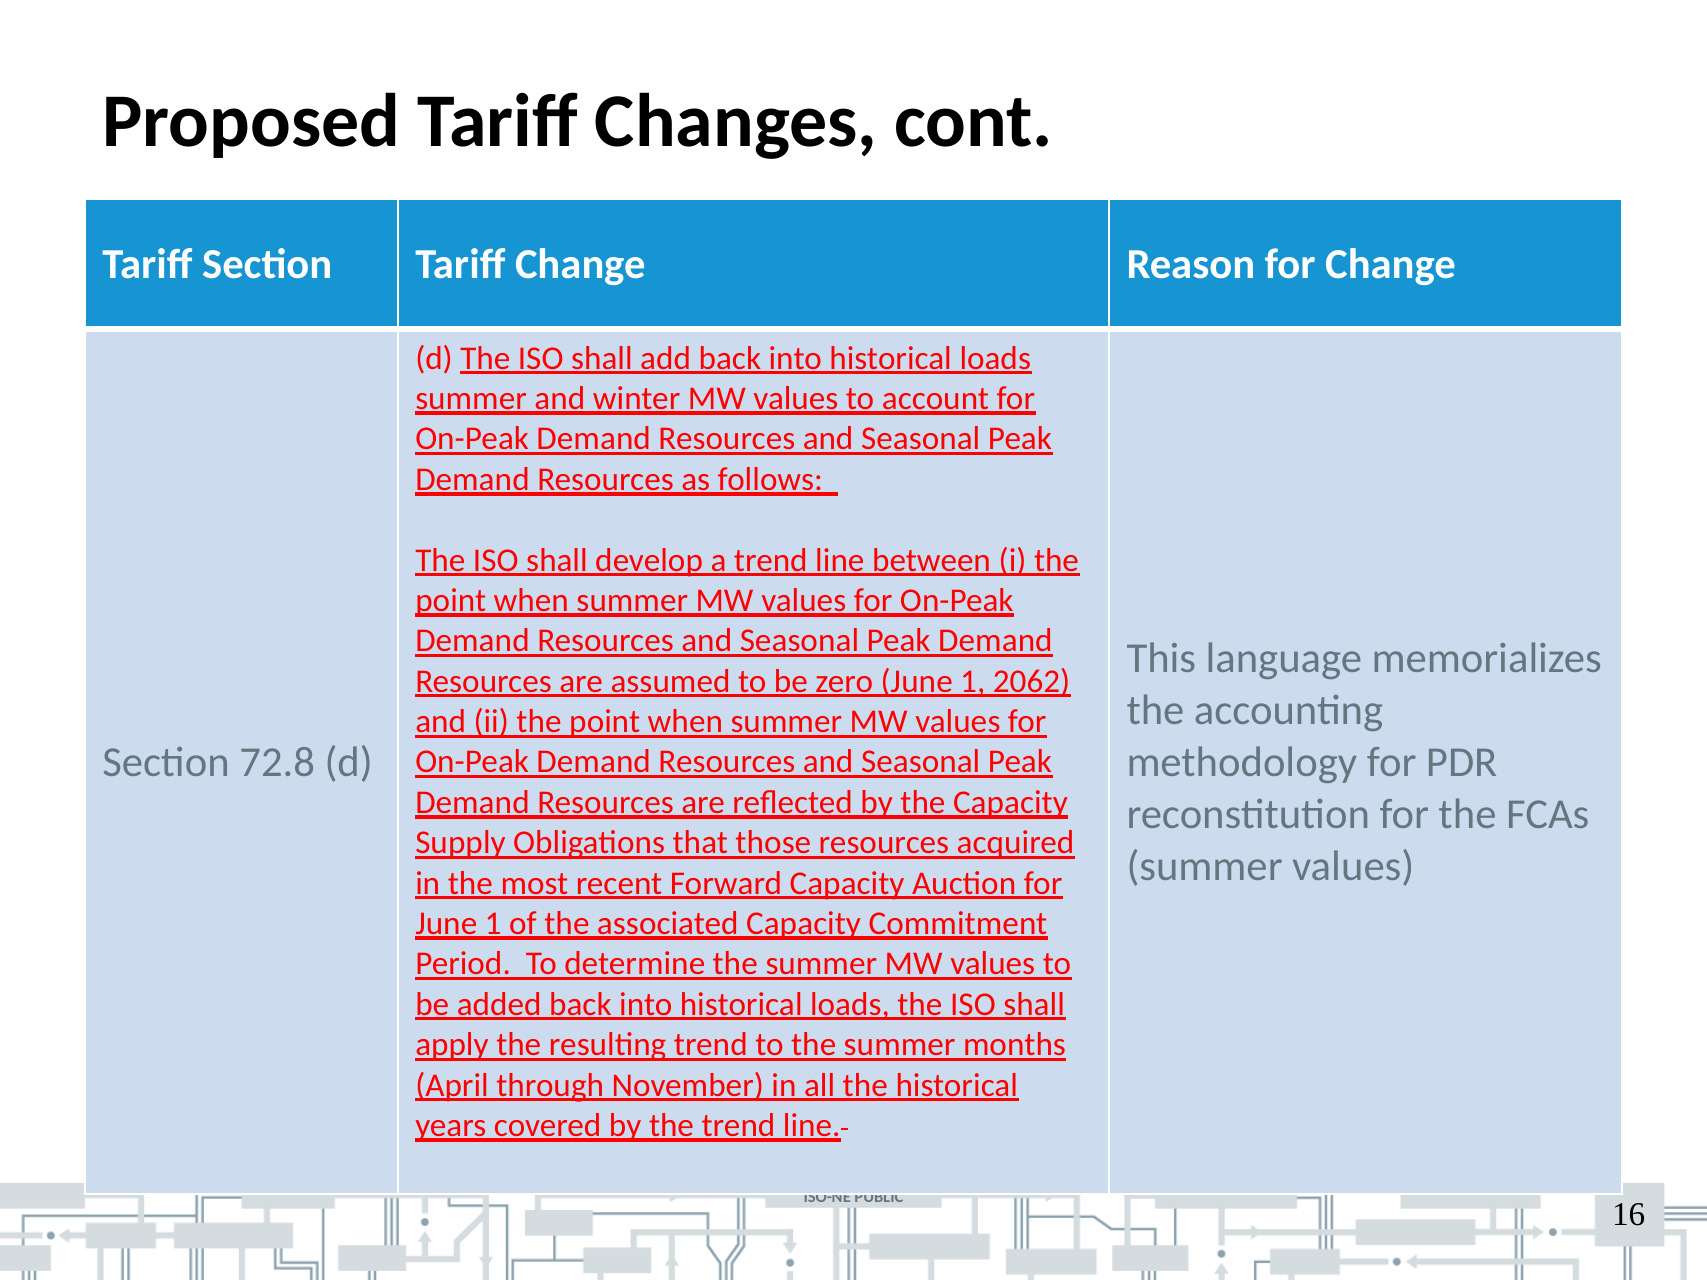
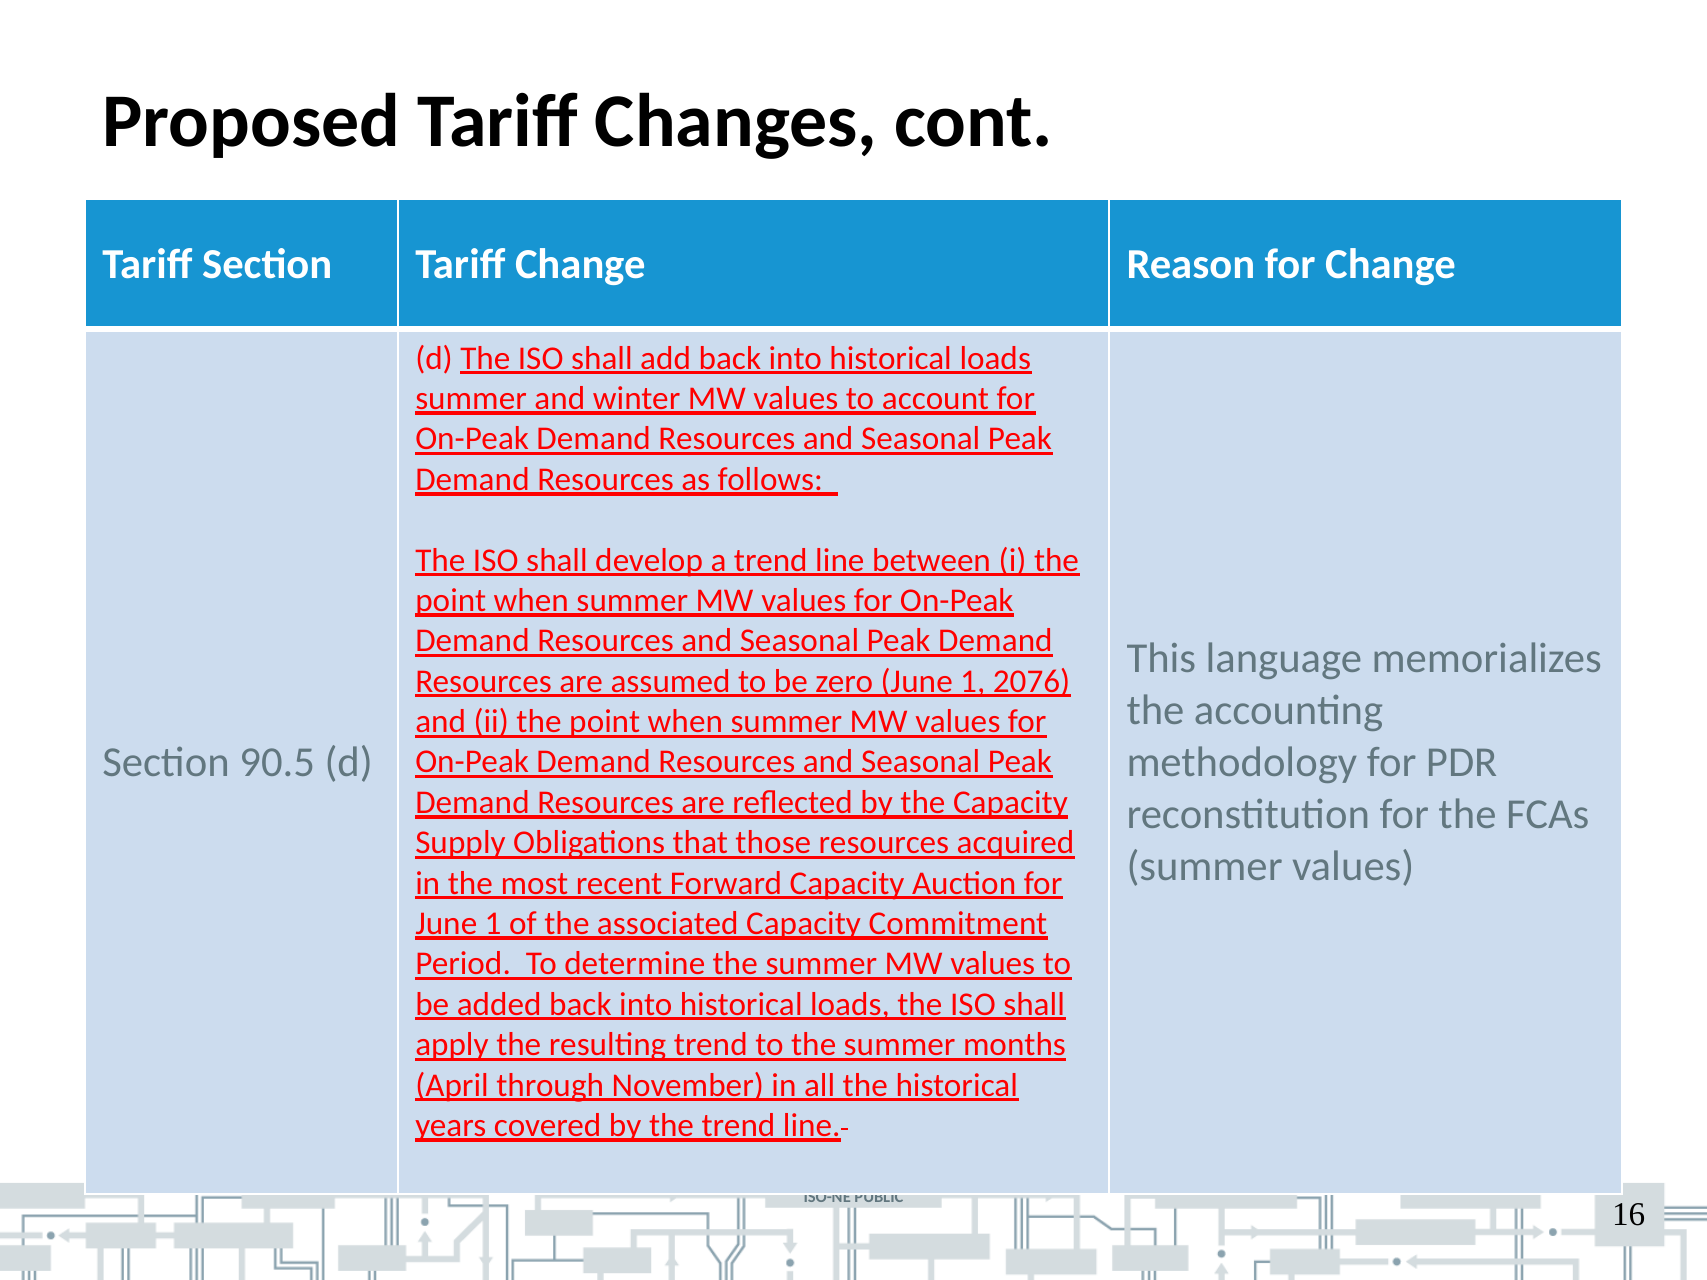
2062: 2062 -> 2076
72.8: 72.8 -> 90.5
